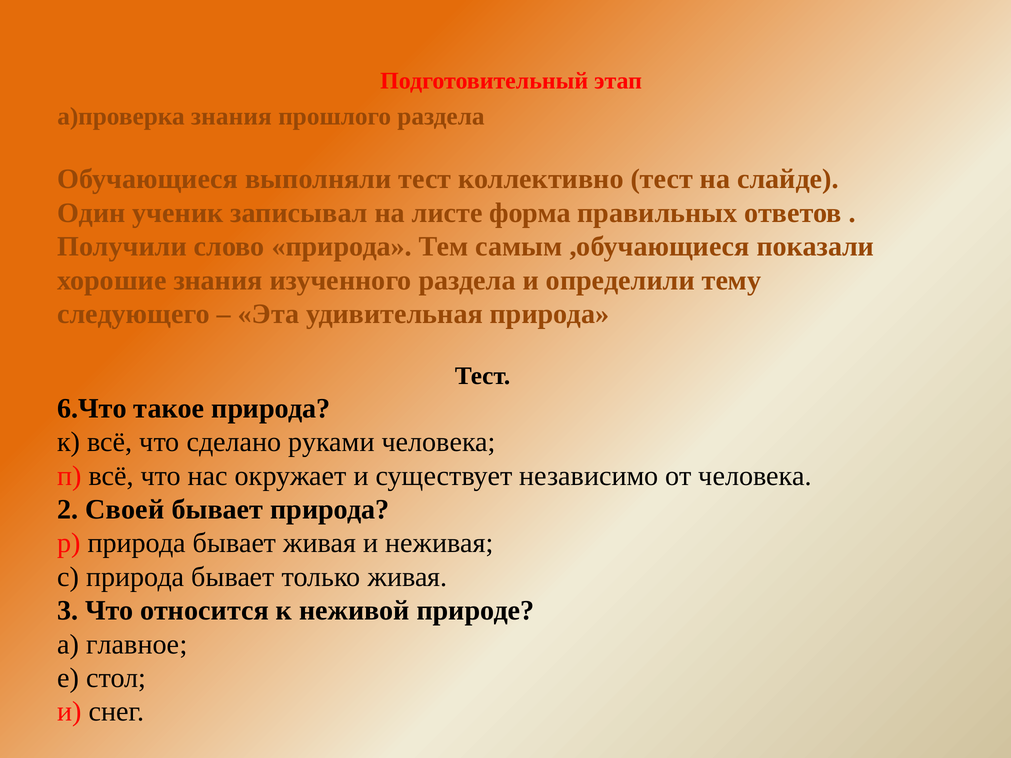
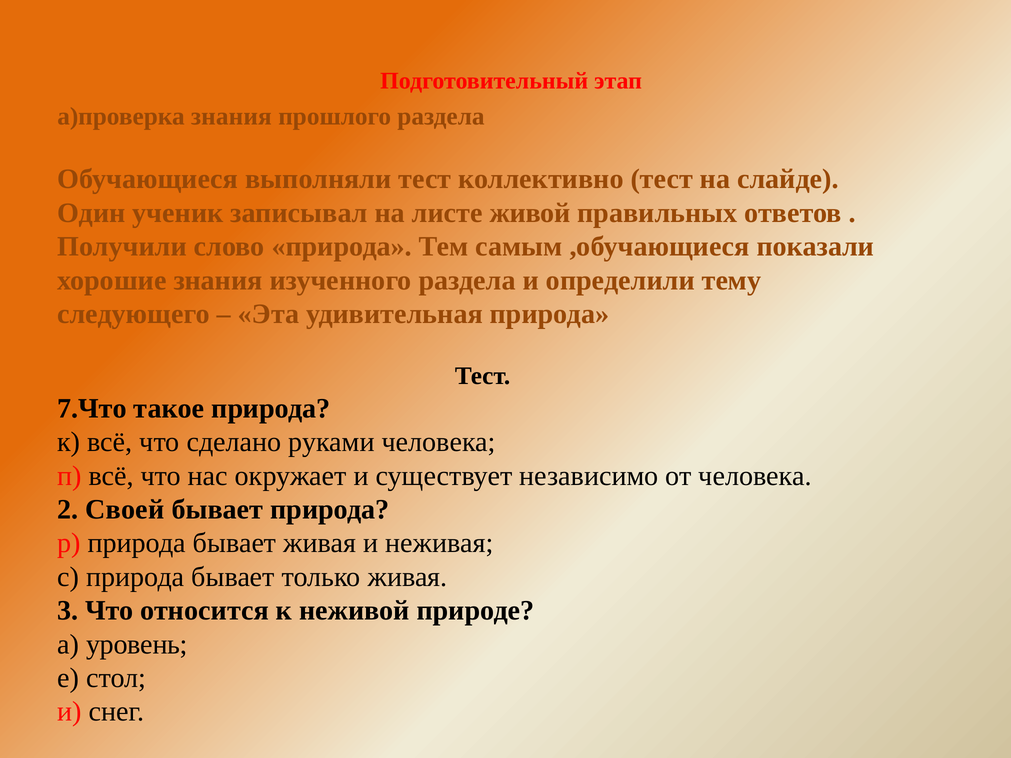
форма: форма -> живой
6.Что: 6.Что -> 7.Что
главное: главное -> уровень
